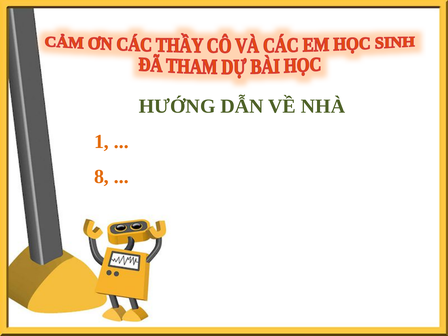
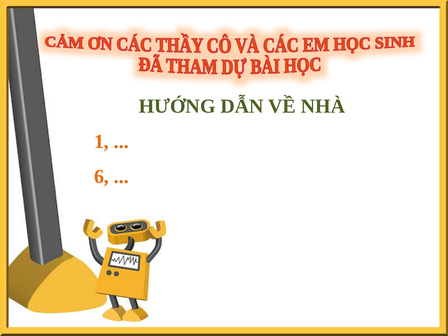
8: 8 -> 6
